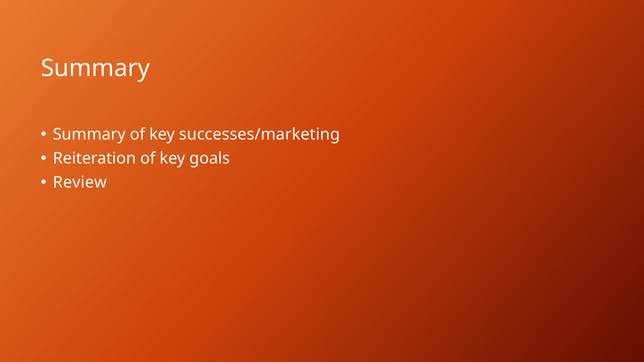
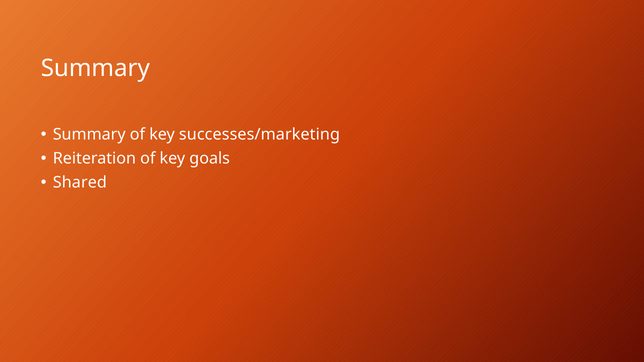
Review: Review -> Shared
